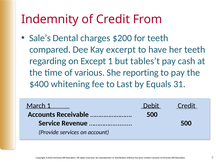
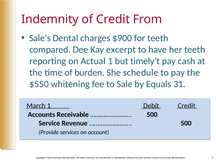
$200: $200 -> $900
regarding: regarding -> reporting
Except: Except -> Actual
tables’t: tables’t -> timely’t
various: various -> burden
reporting: reporting -> schedule
$400: $400 -> $550
Last: Last -> Sale
